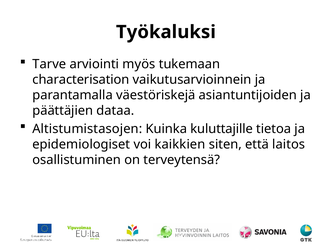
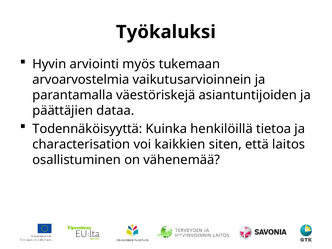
Tarve: Tarve -> Hyvin
characterisation: characterisation -> arvoarvostelmia
Altistumistasojen: Altistumistasojen -> Todennäköisyyttä
kuluttajille: kuluttajille -> henkilöillä
epidemiologiset: epidemiologiset -> characterisation
terveytensä: terveytensä -> vähenemää
